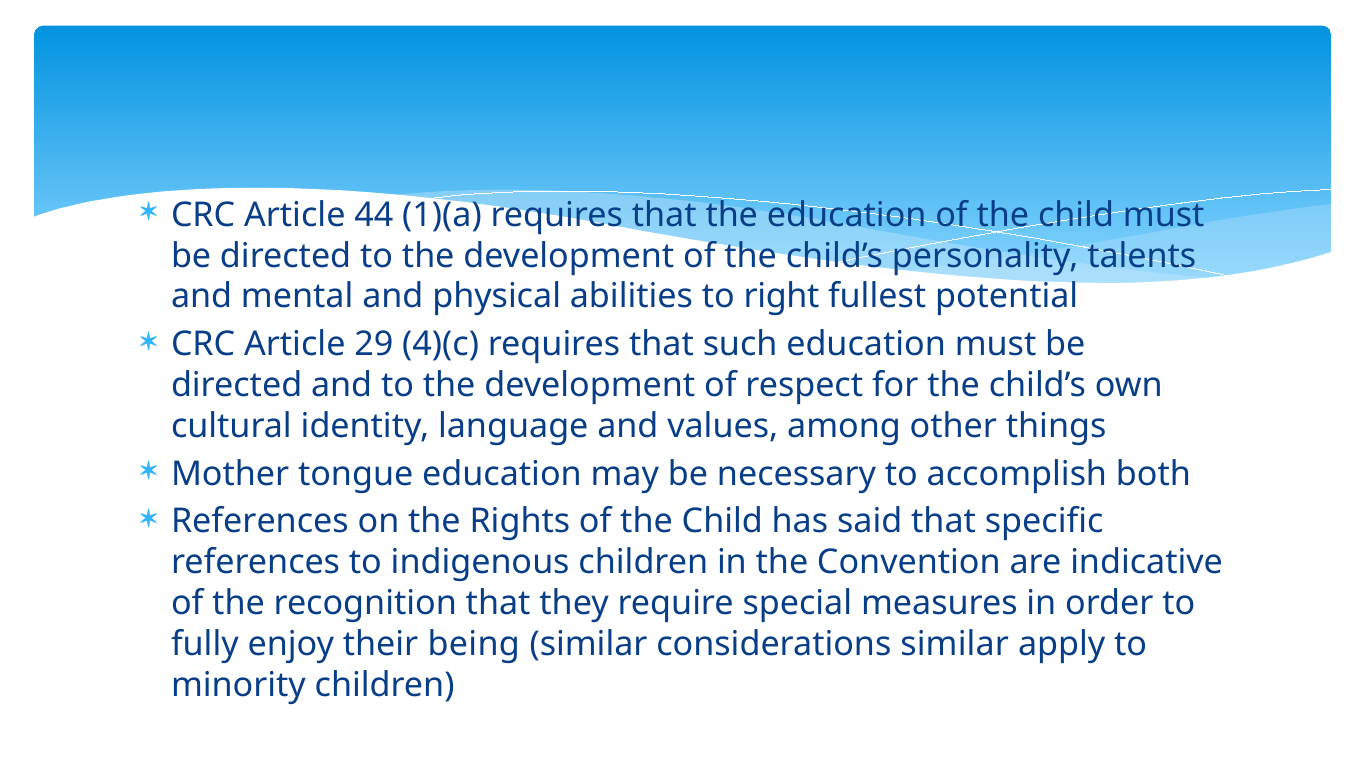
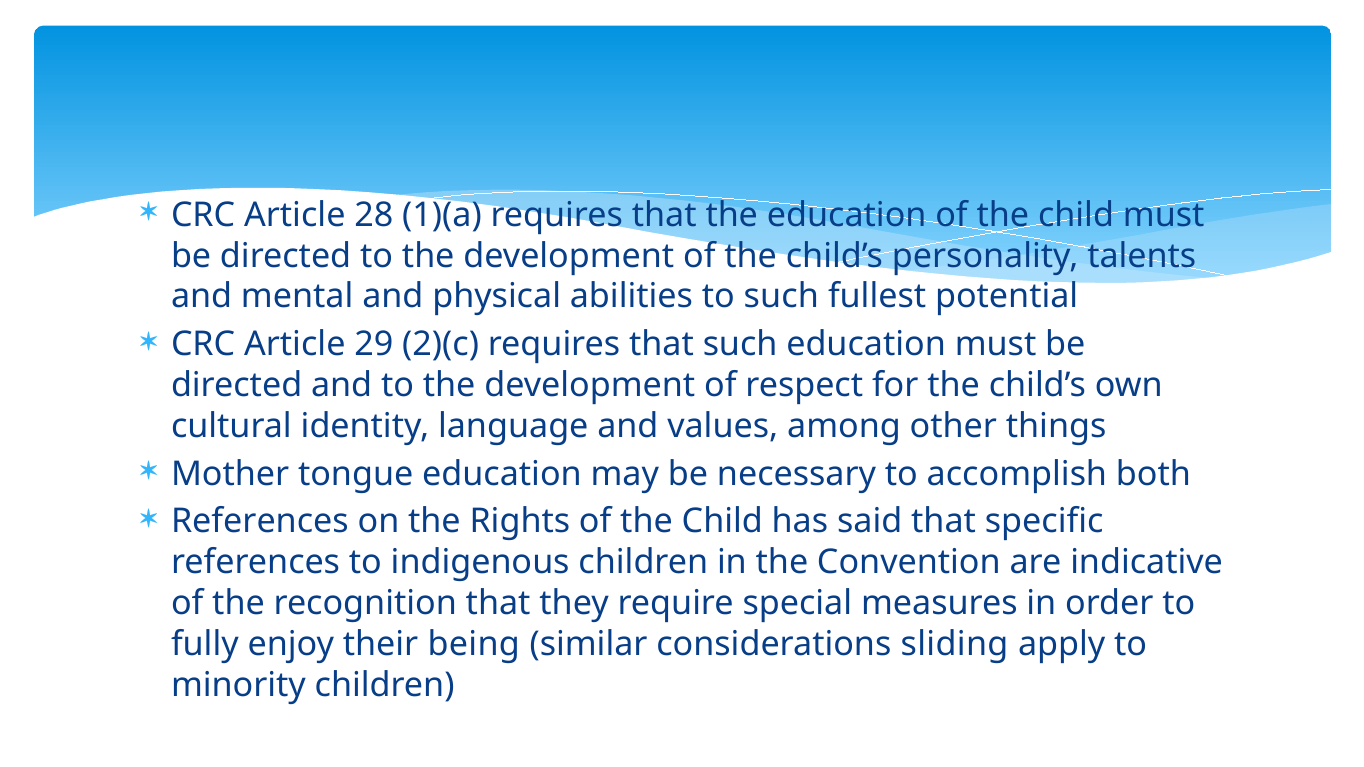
44: 44 -> 28
to right: right -> such
4)(c: 4)(c -> 2)(c
considerations similar: similar -> sliding
